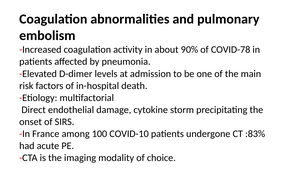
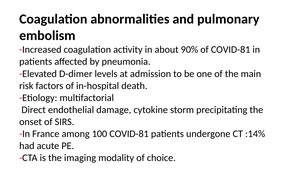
of COVID-78: COVID-78 -> COVID-81
100 COVID-10: COVID-10 -> COVID-81
:83%: :83% -> :14%
